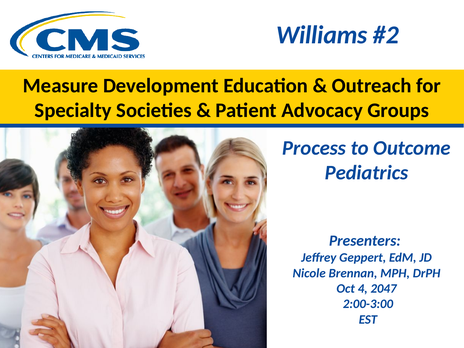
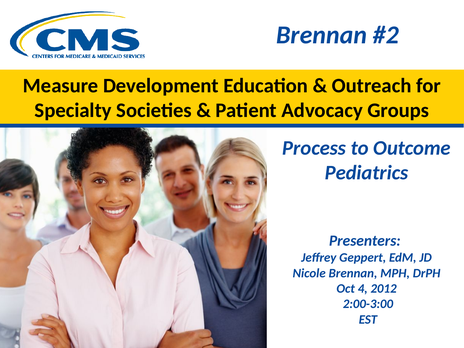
Williams at (322, 35): Williams -> Brennan
2047: 2047 -> 2012
